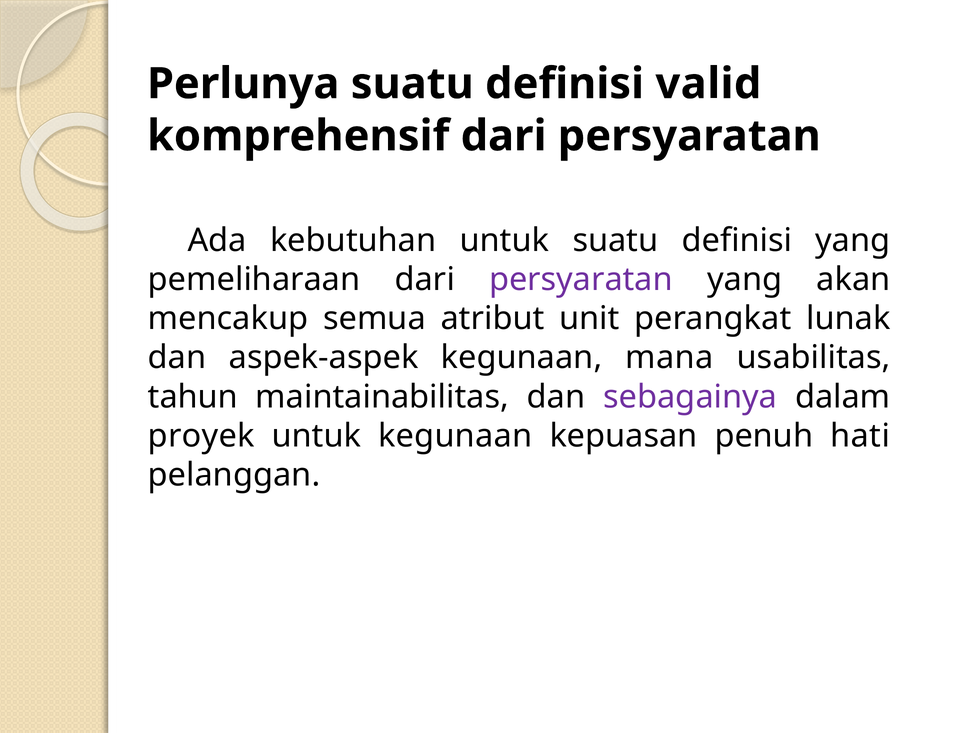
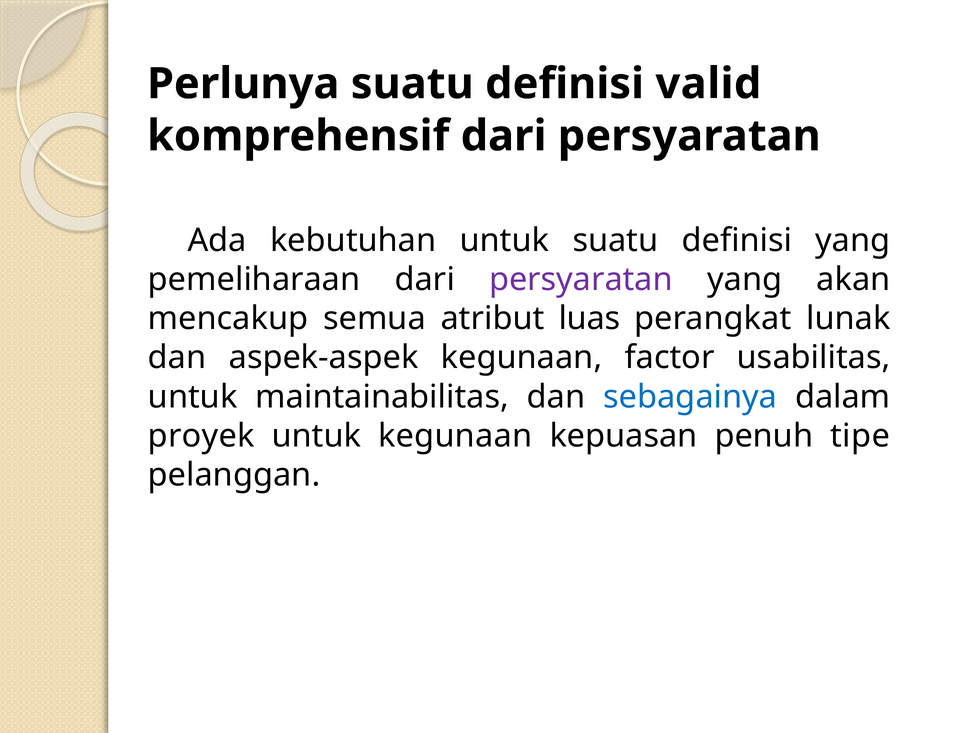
unit: unit -> luas
mana: mana -> factor
tahun at (193, 397): tahun -> untuk
sebagainya colour: purple -> blue
hati: hati -> tipe
